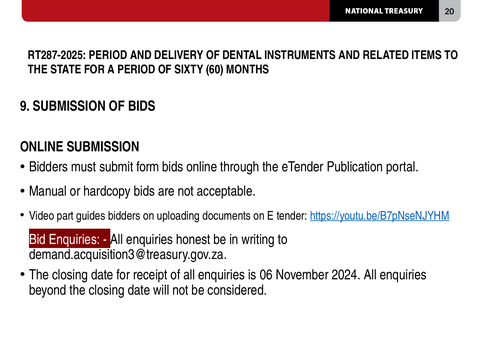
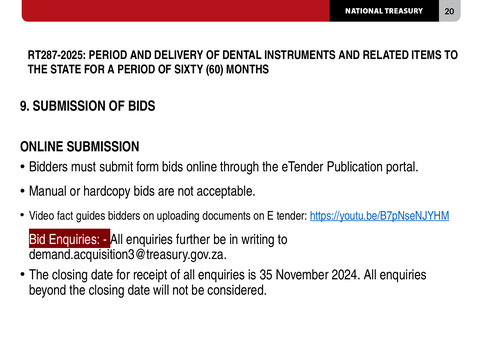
part: part -> fact
honest: honest -> further
06: 06 -> 35
